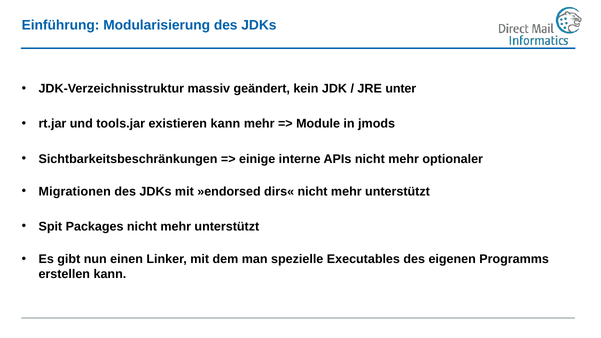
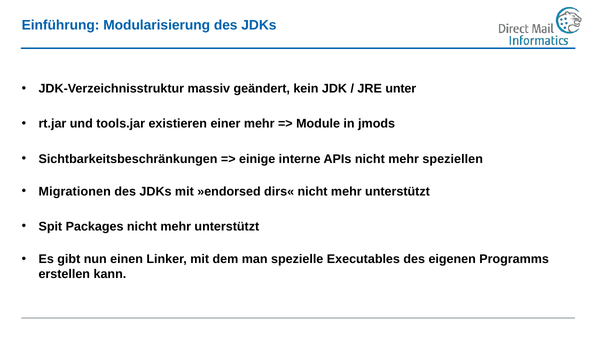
existieren kann: kann -> einer
optionaler: optionaler -> speziellen
